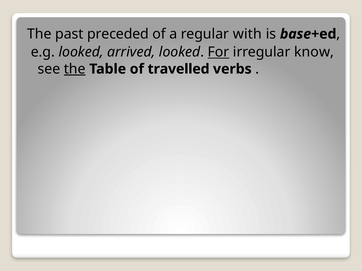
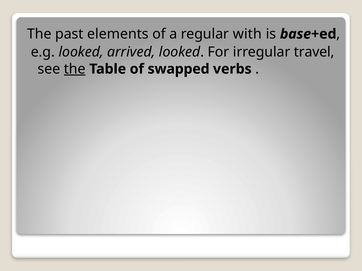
preceded: preceded -> elements
For underline: present -> none
know: know -> travel
travelled: travelled -> swapped
